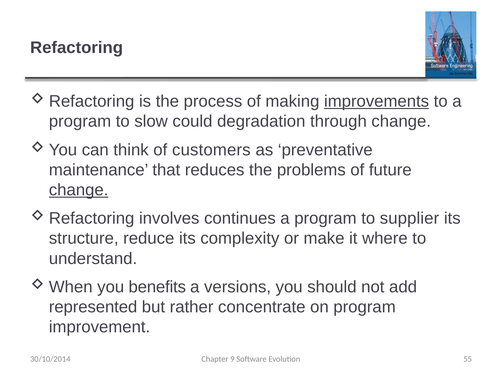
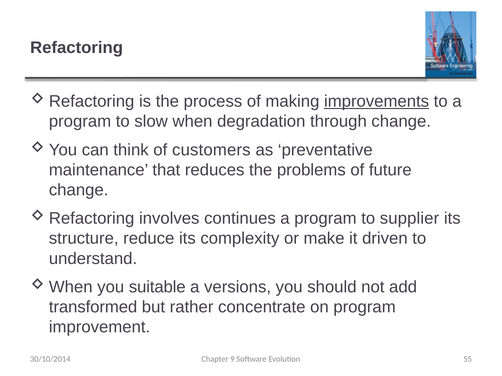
could: could -> when
change at (79, 190) underline: present -> none
where: where -> driven
benefits: benefits -> suitable
represented: represented -> transformed
